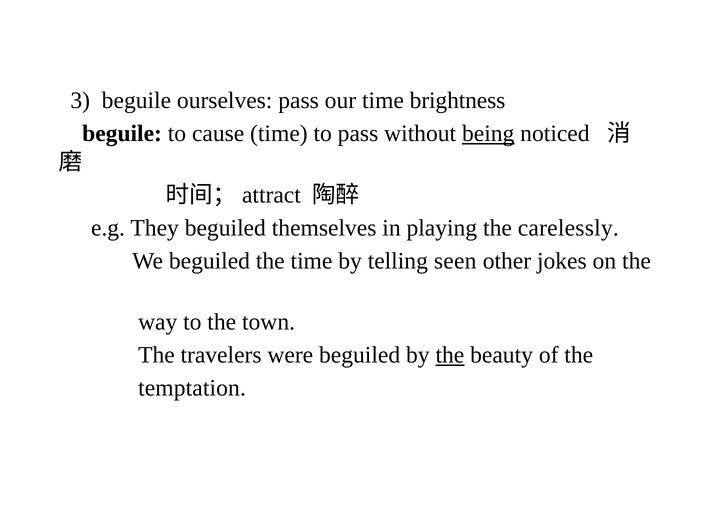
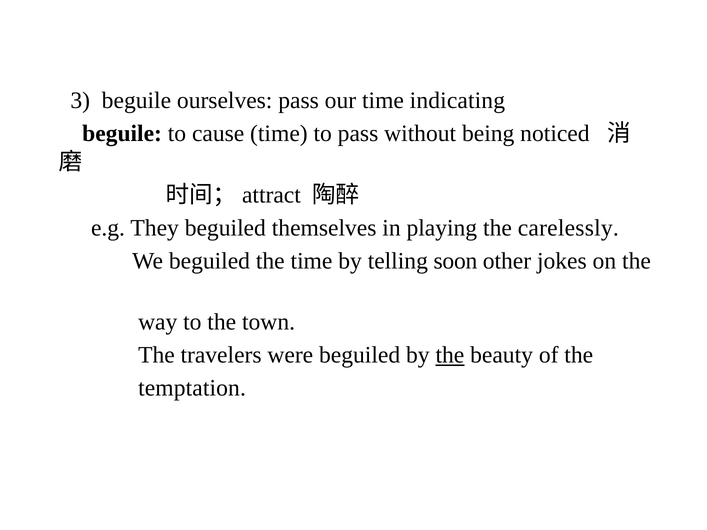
brightness: brightness -> indicating
being underline: present -> none
seen: seen -> soon
